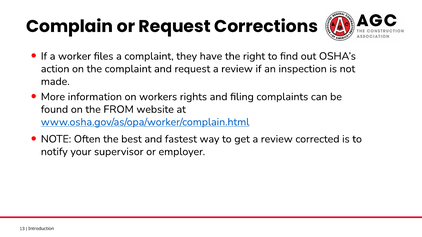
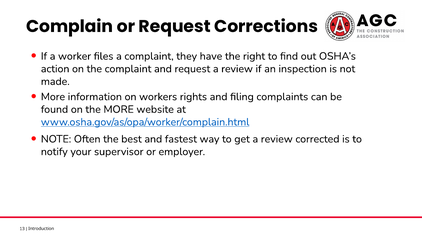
the FROM: FROM -> MORE
